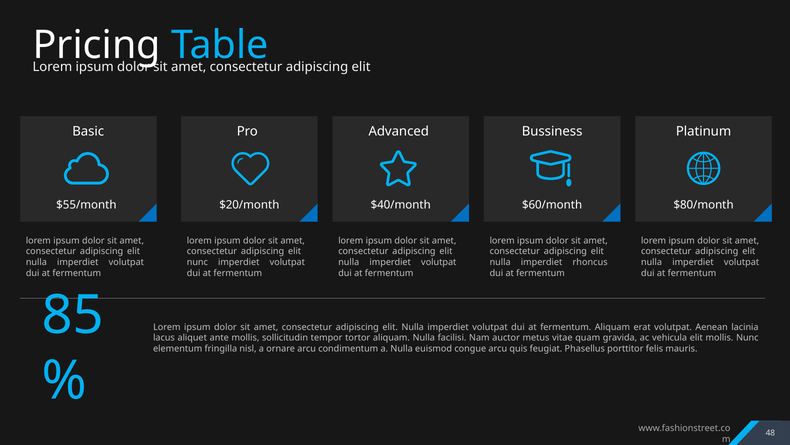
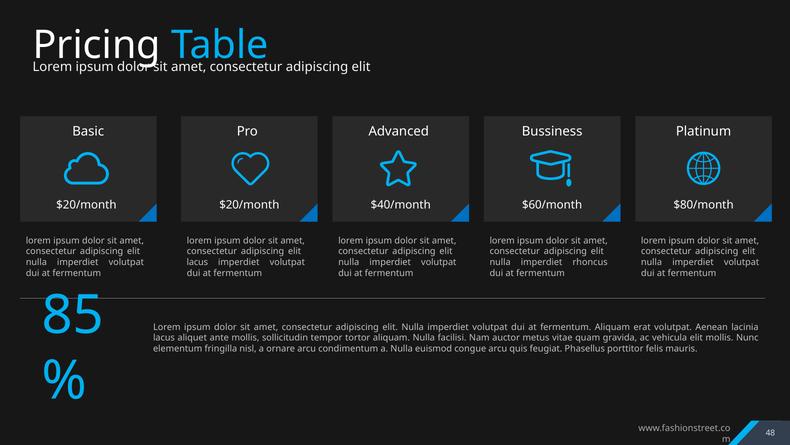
$55/month at (86, 204): $55/month -> $20/month
nunc at (197, 262): nunc -> lacus
